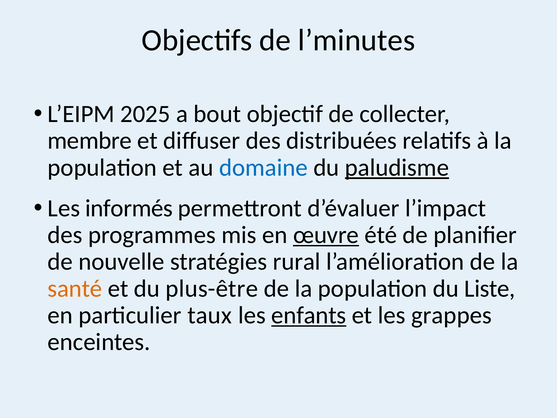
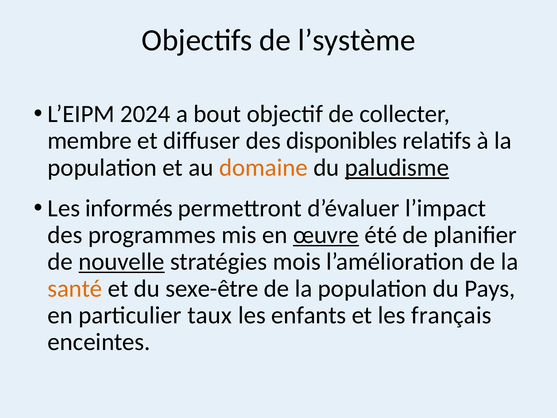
l’minutes: l’minutes -> l’système
2025: 2025 -> 2024
distribuées: distribuées -> disponibles
domaine colour: blue -> orange
nouvelle underline: none -> present
rural: rural -> mois
plus-être: plus-être -> sexe-être
Liste: Liste -> Pays
enfants underline: present -> none
grappes: grappes -> français
